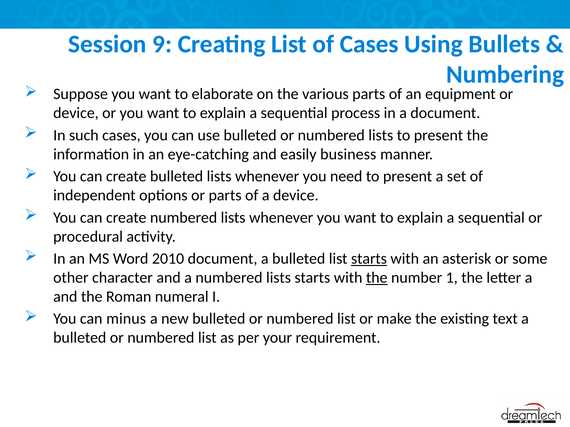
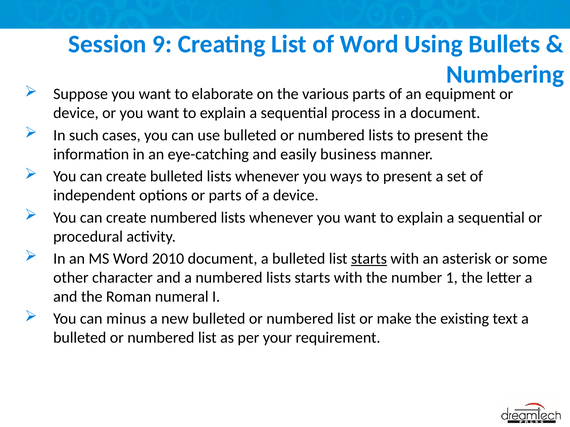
of Cases: Cases -> Word
need: need -> ways
the at (377, 278) underline: present -> none
